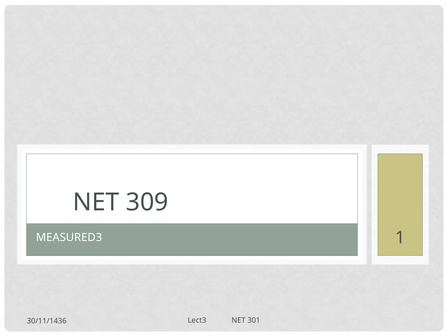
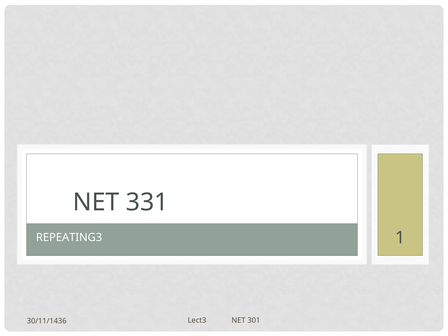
309: 309 -> 331
MEASURED3: MEASURED3 -> REPEATING3
